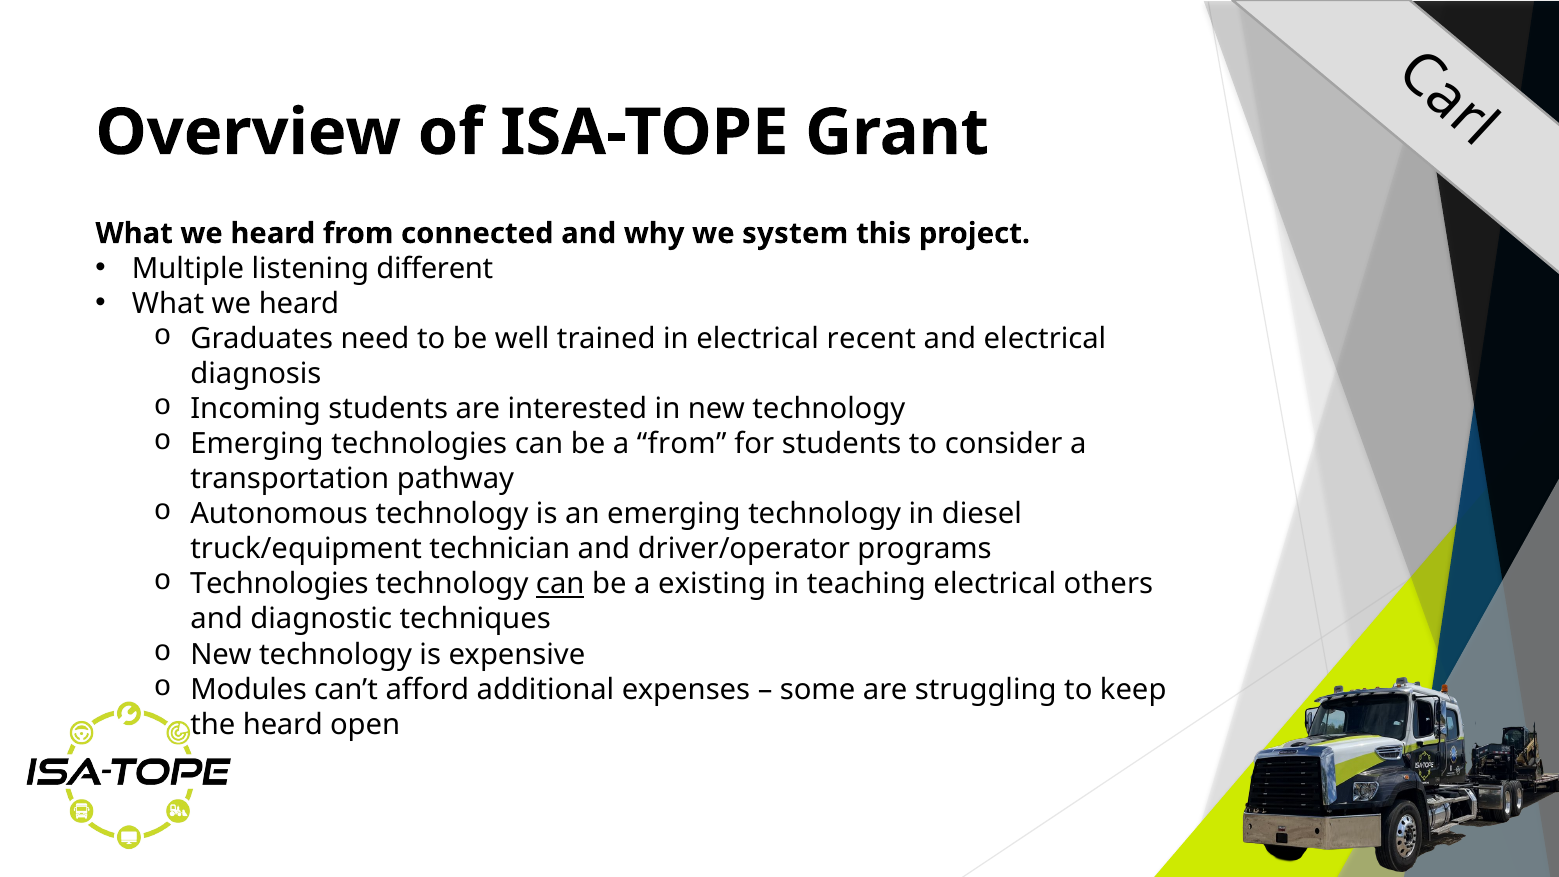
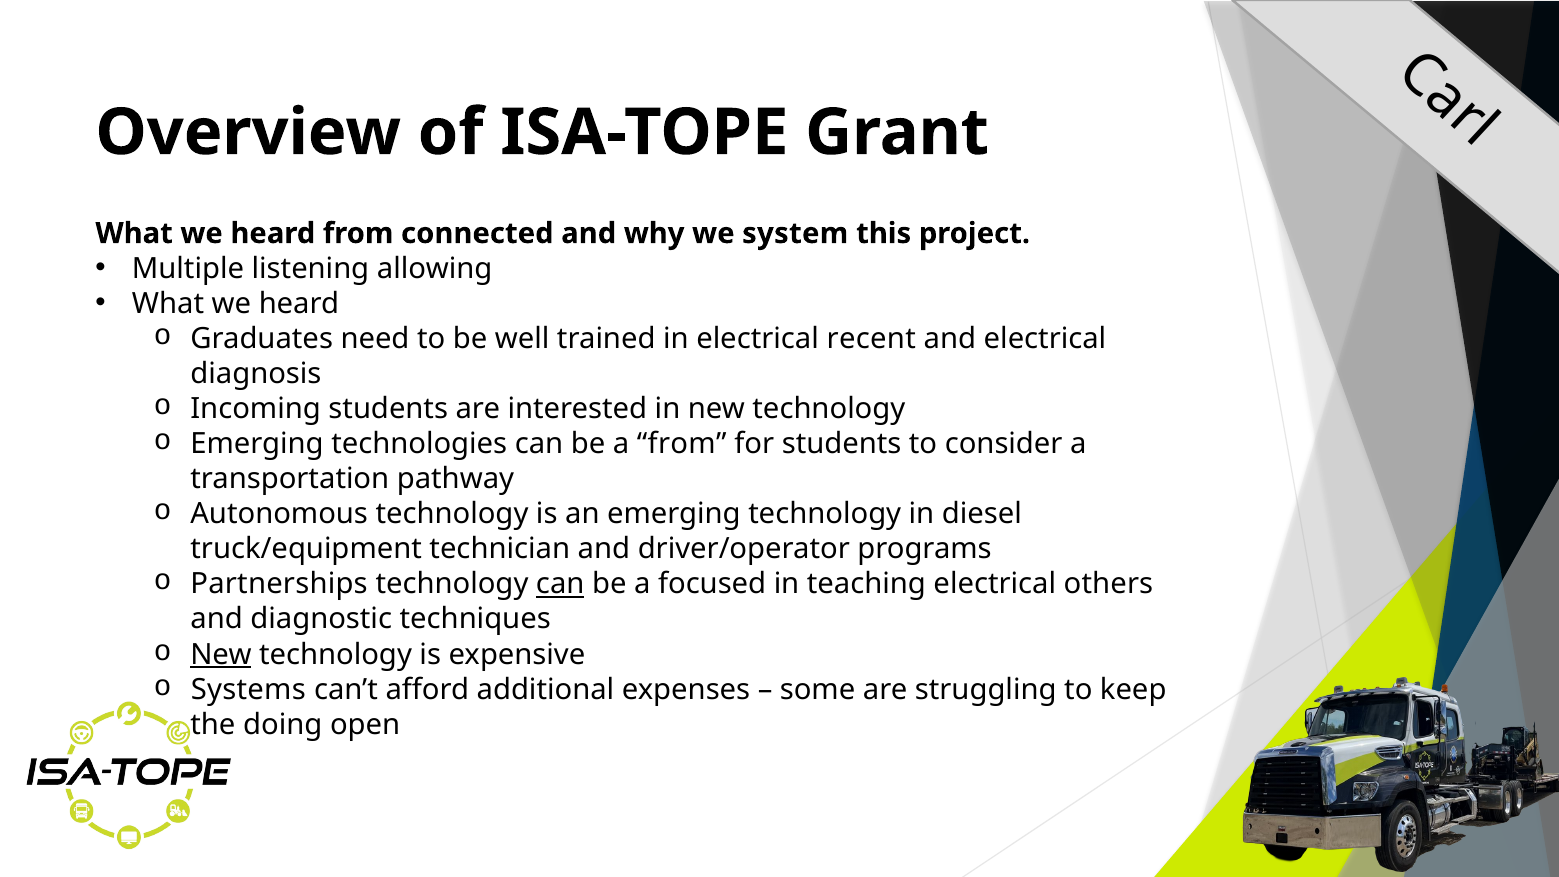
different: different -> allowing
Technologies at (279, 584): Technologies -> Partnerships
existing: existing -> focused
New at (221, 654) underline: none -> present
Modules: Modules -> Systems
the heard: heard -> doing
